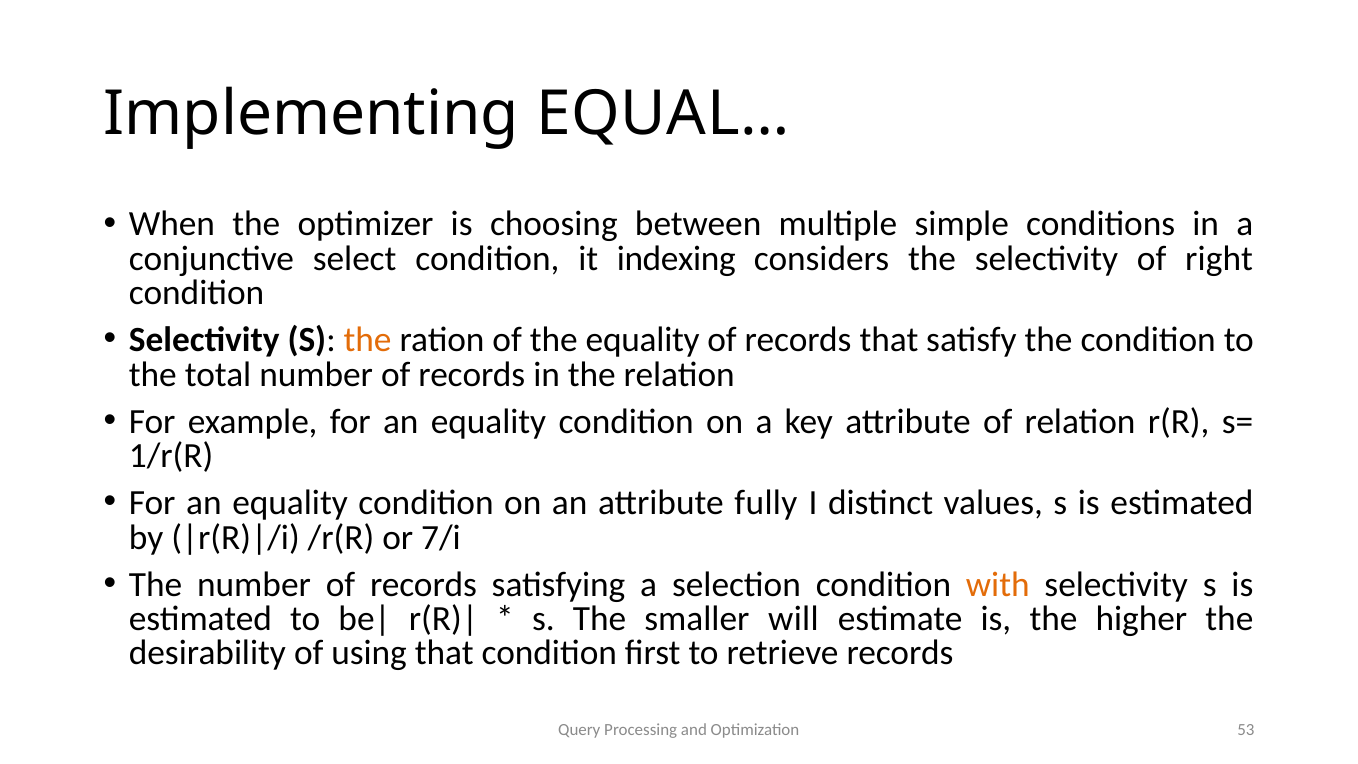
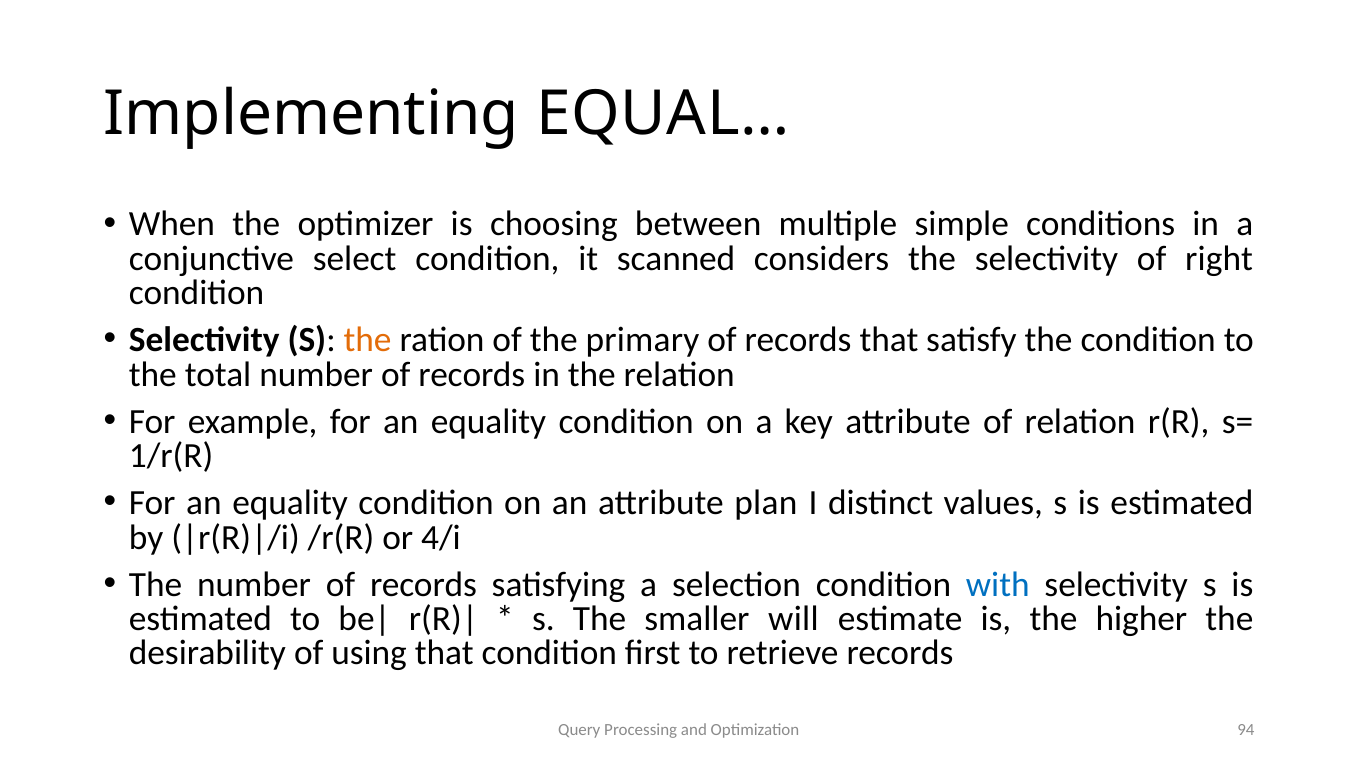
indexing: indexing -> scanned
the equality: equality -> primary
fully: fully -> plan
7/i: 7/i -> 4/i
with colour: orange -> blue
53: 53 -> 94
